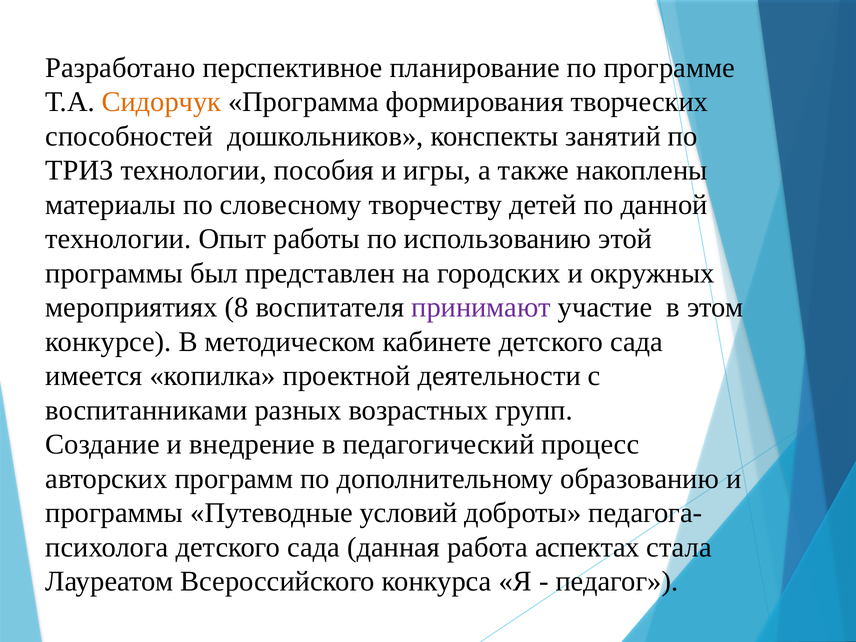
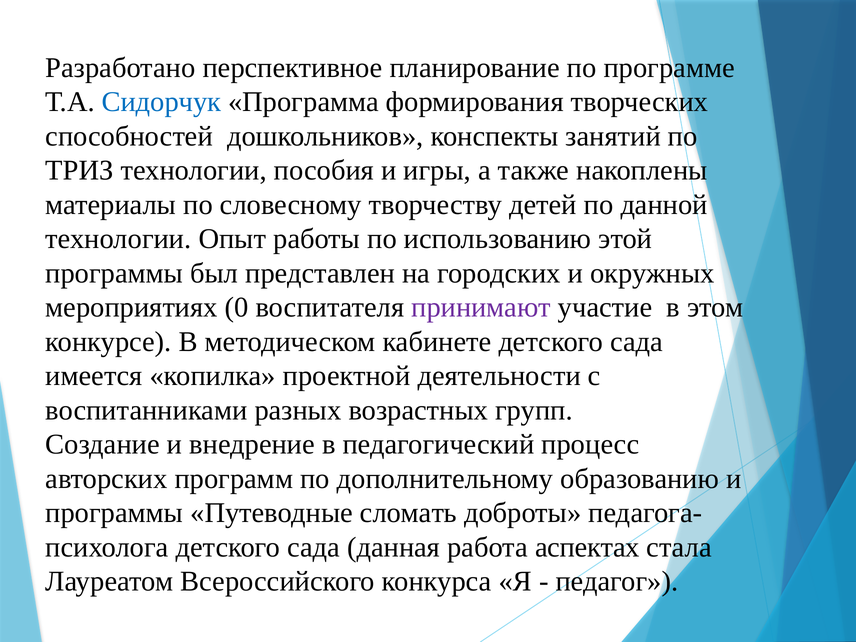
Сидорчук colour: orange -> blue
8: 8 -> 0
условий: условий -> сломать
